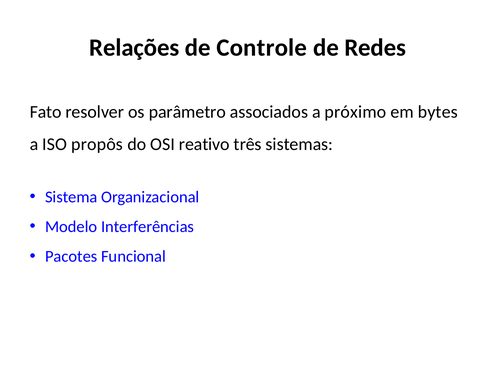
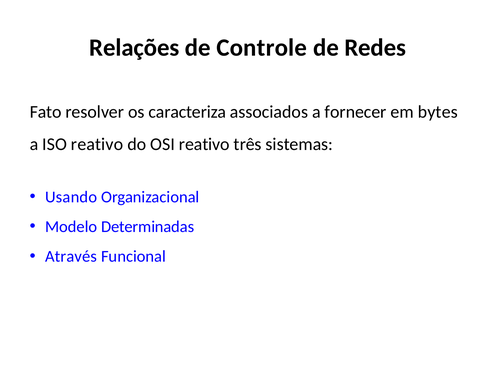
parâmetro: parâmetro -> caracteriza
próximo: próximo -> fornecer
ISO propôs: propôs -> reativo
Sistema: Sistema -> Usando
Interferências: Interferências -> Determinadas
Pacotes: Pacotes -> Através
